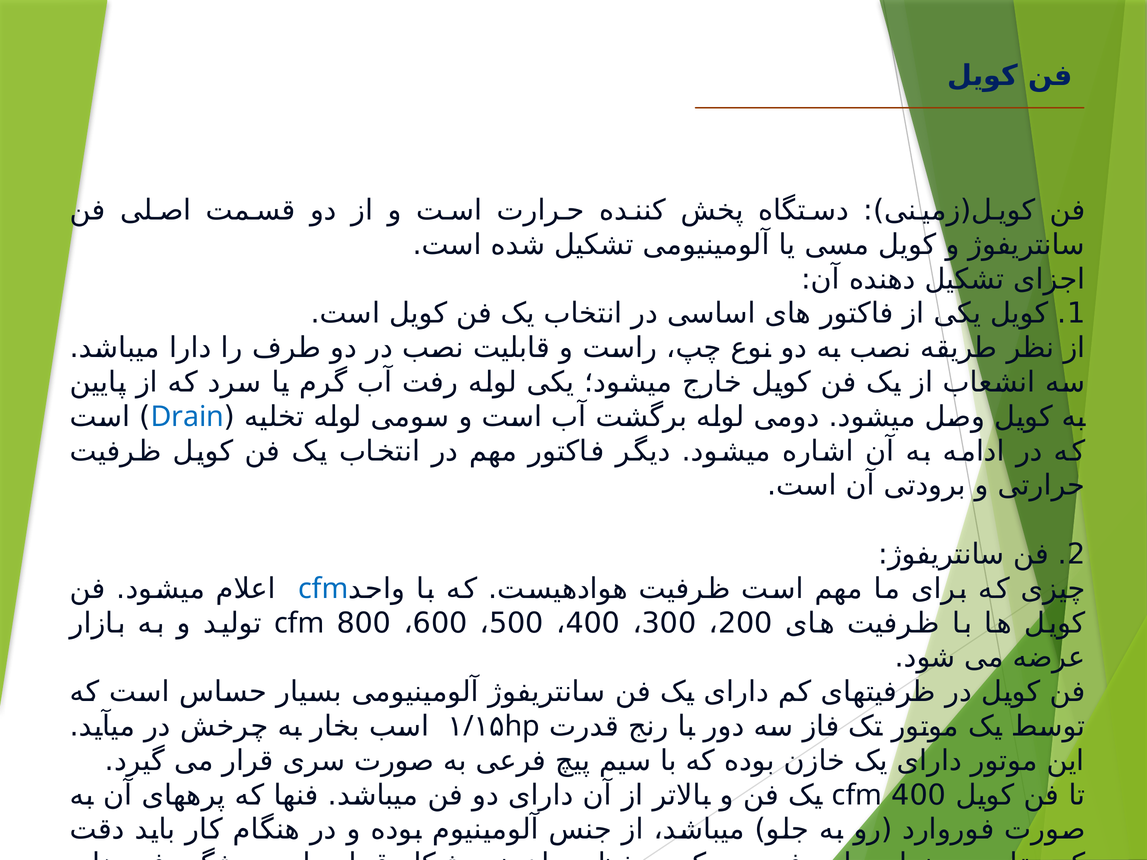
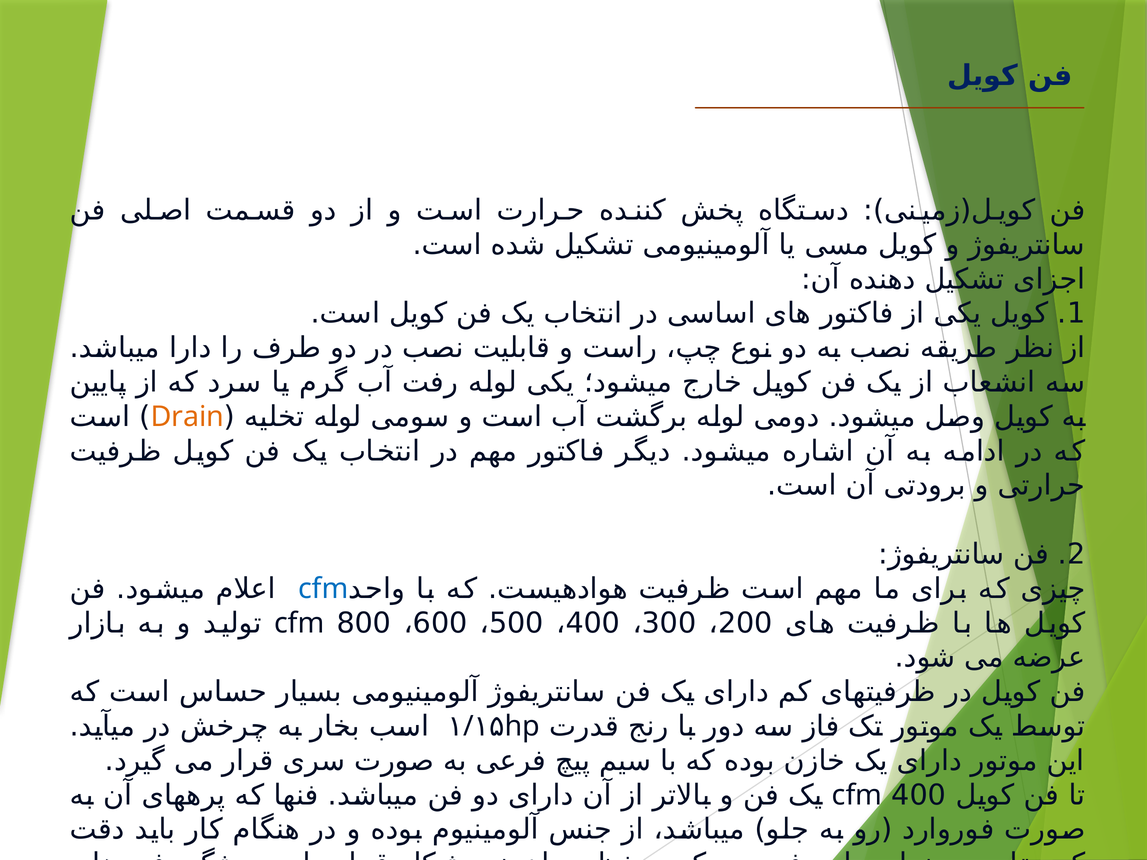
Drain colour: blue -> orange
